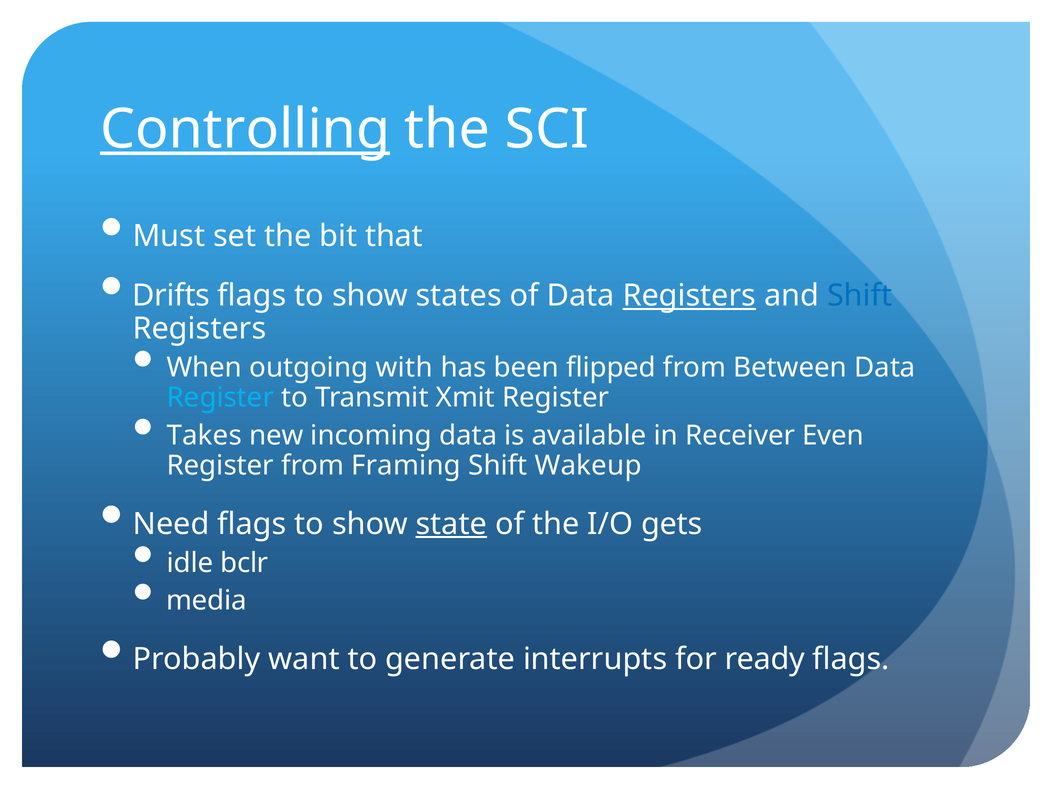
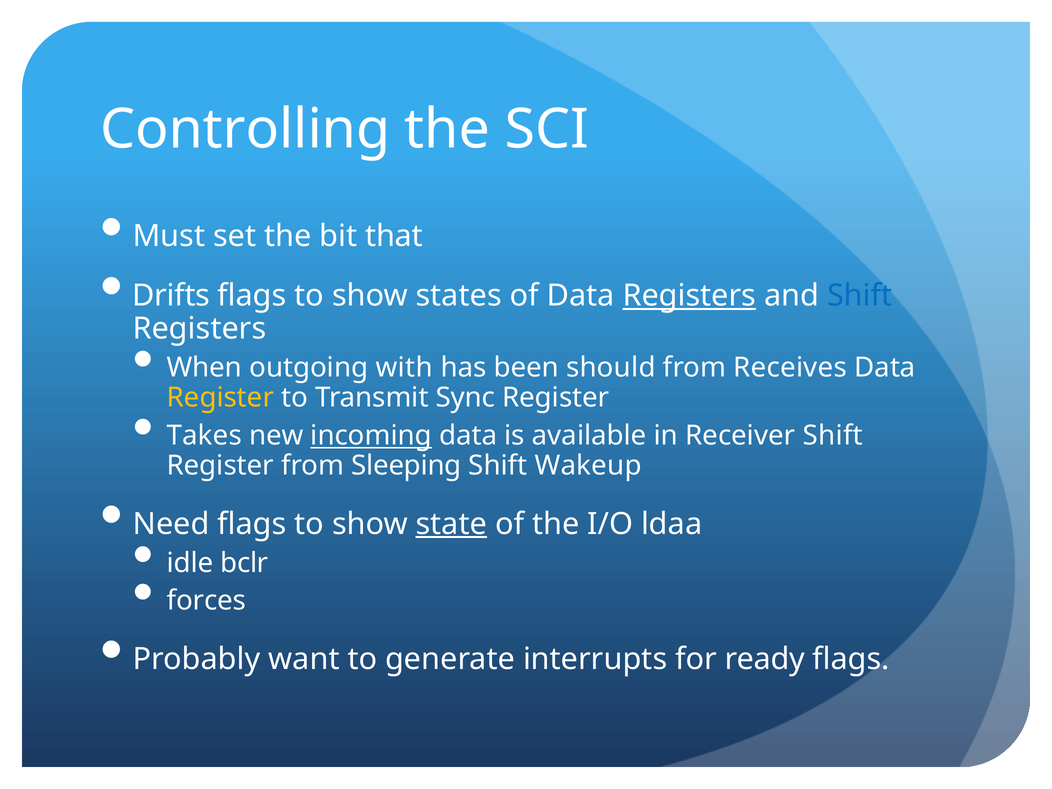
Controlling underline: present -> none
flipped: flipped -> should
Between: Between -> Receives
Register at (220, 398) colour: light blue -> yellow
Xmit: Xmit -> Sync
incoming underline: none -> present
Receiver Even: Even -> Shift
Framing: Framing -> Sleeping
gets: gets -> ldaa
media: media -> forces
